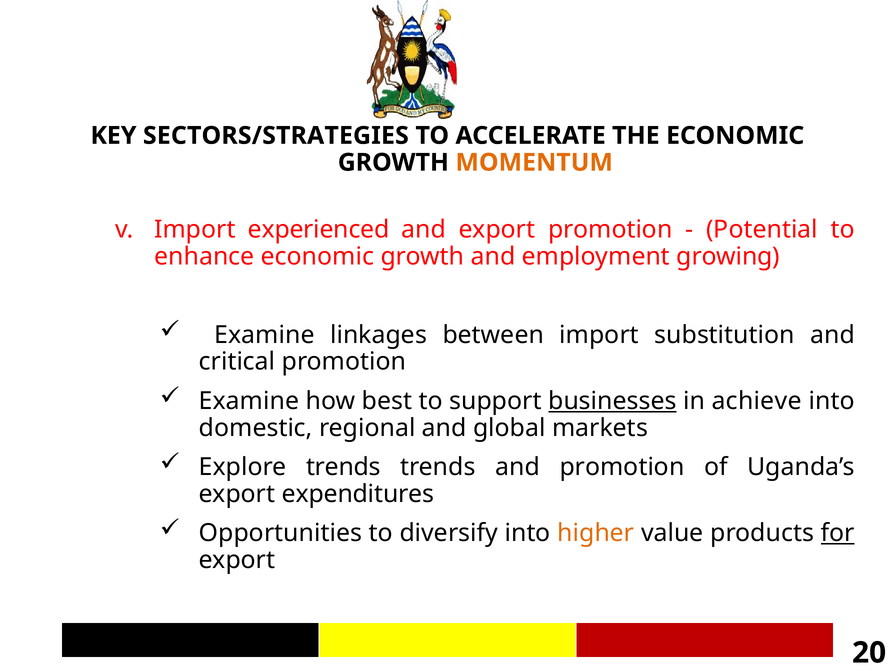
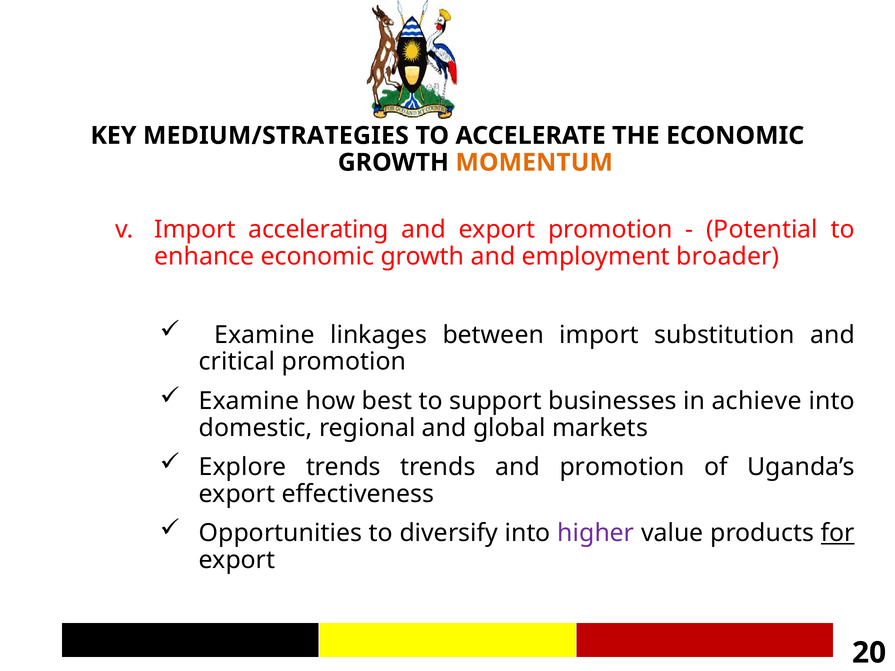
SECTORS/STRATEGIES: SECTORS/STRATEGIES -> MEDIUM/STRATEGIES
experienced: experienced -> accelerating
growing: growing -> broader
businesses underline: present -> none
expenditures: expenditures -> effectiveness
higher colour: orange -> purple
